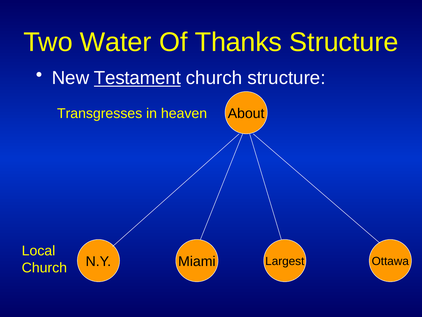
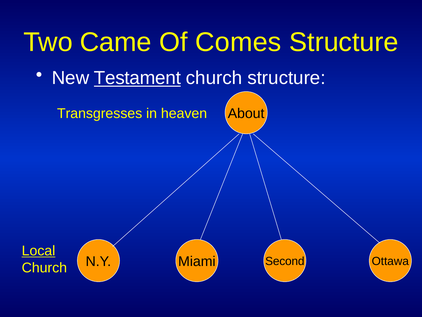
Water: Water -> Came
Thanks: Thanks -> Comes
Local underline: none -> present
Largest: Largest -> Second
